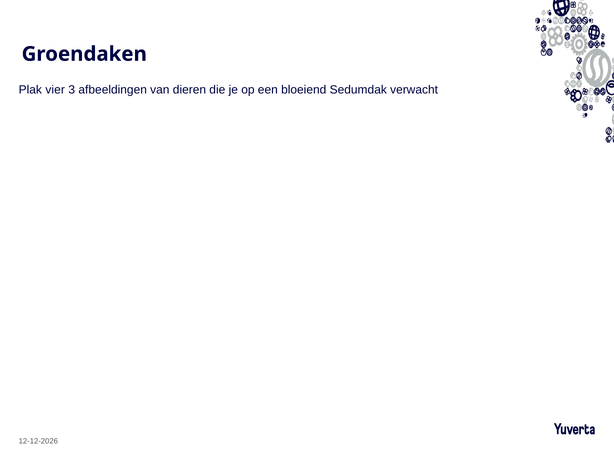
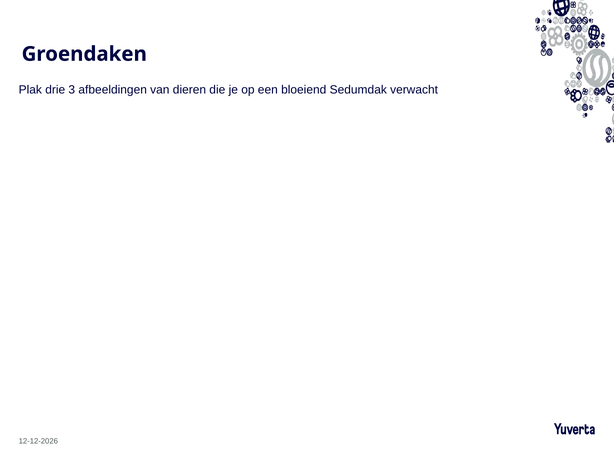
vier: vier -> drie
